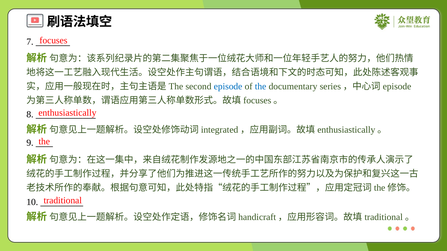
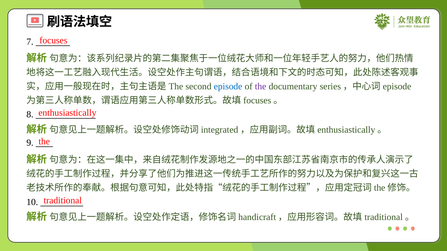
the at (261, 87) colour: blue -> purple
